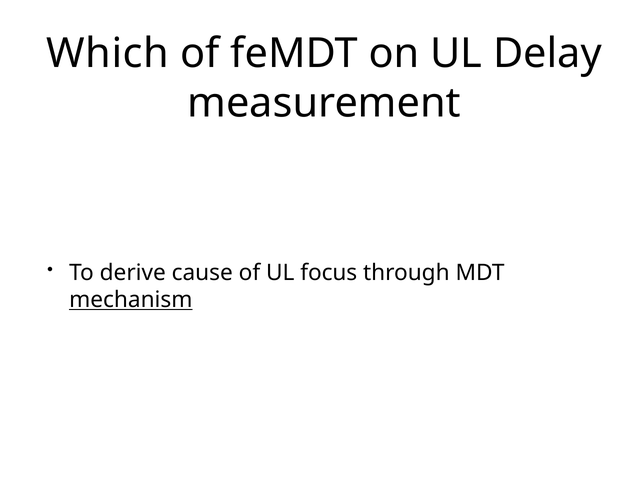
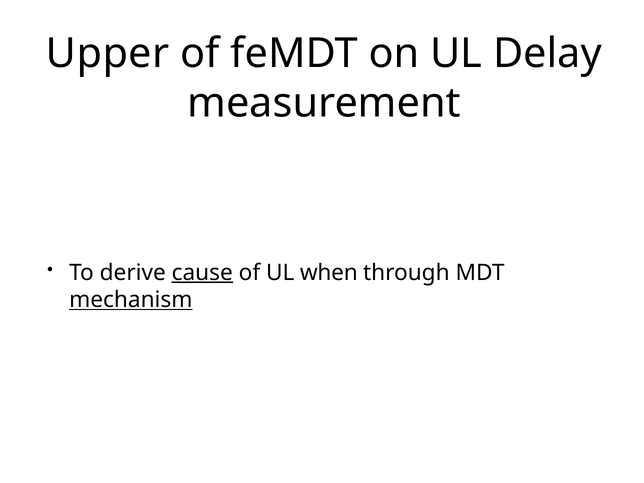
Which: Which -> Upper
cause underline: none -> present
focus: focus -> when
